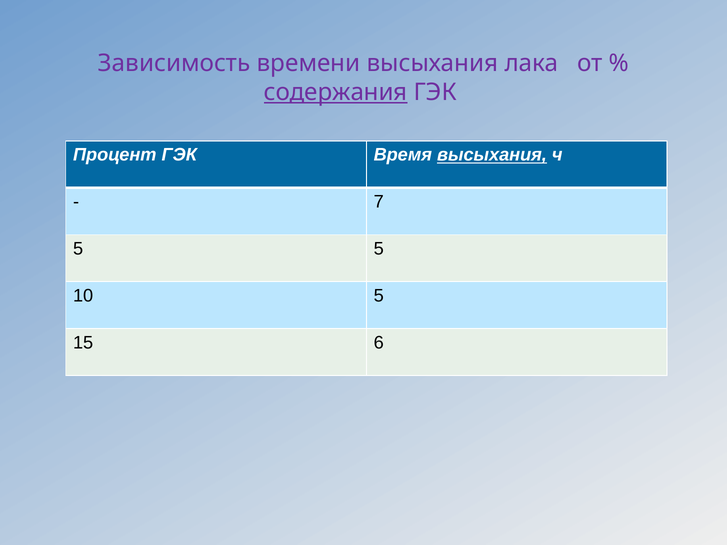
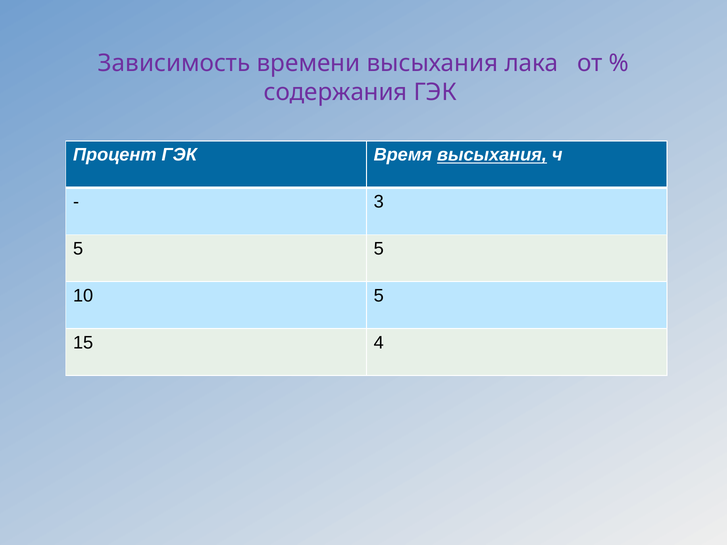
содержания underline: present -> none
7: 7 -> 3
6: 6 -> 4
